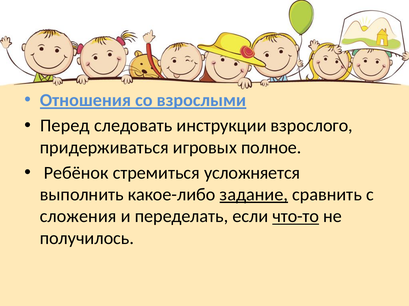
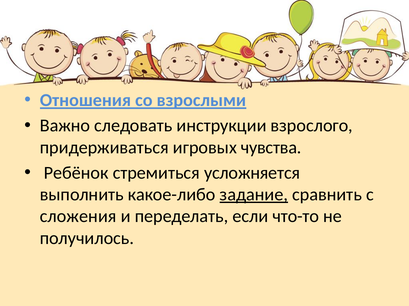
Перед: Перед -> Важно
полное: полное -> чувства
что-то underline: present -> none
